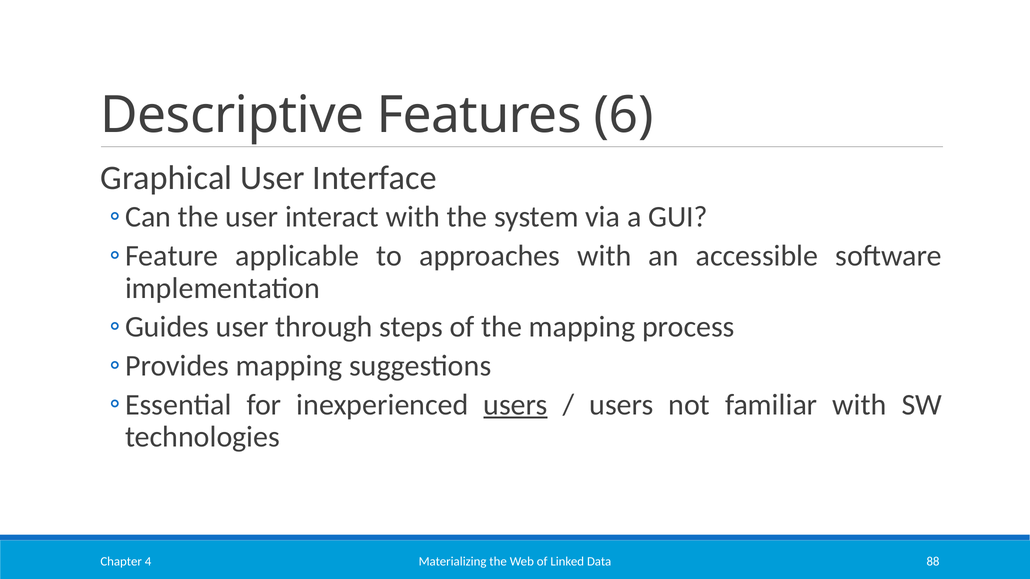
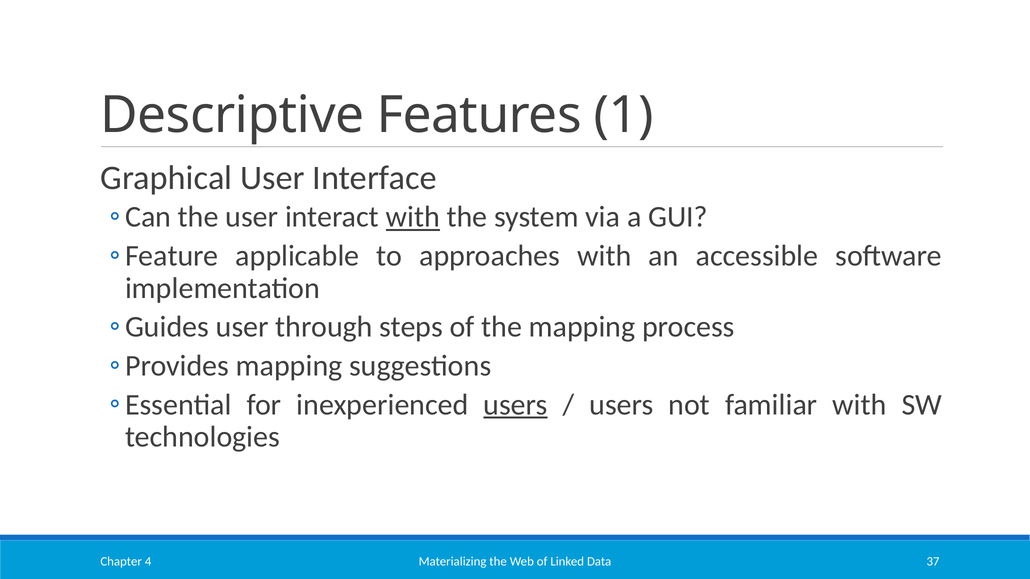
6: 6 -> 1
with at (413, 217) underline: none -> present
88: 88 -> 37
